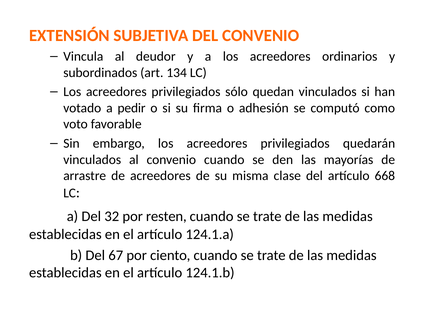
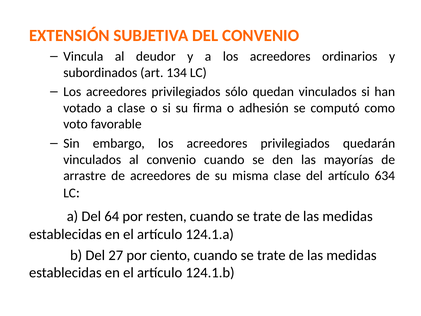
a pedir: pedir -> clase
668: 668 -> 634
32: 32 -> 64
67: 67 -> 27
